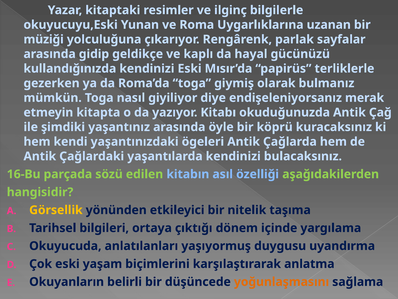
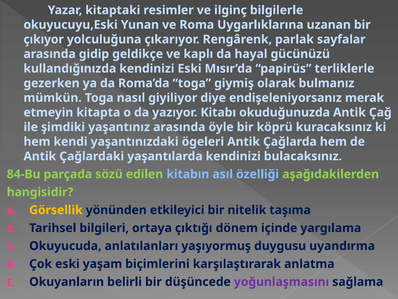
müziği: müziği -> çıkıyor
16-Bu: 16-Bu -> 84-Bu
yoğunlaşmasını colour: orange -> purple
